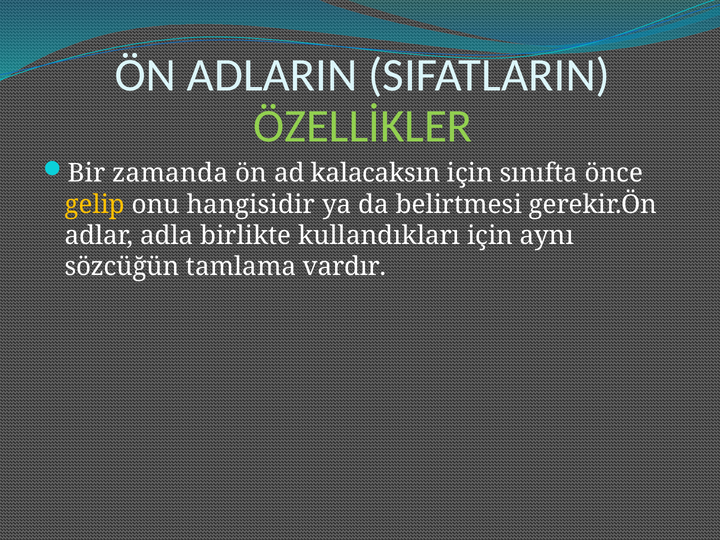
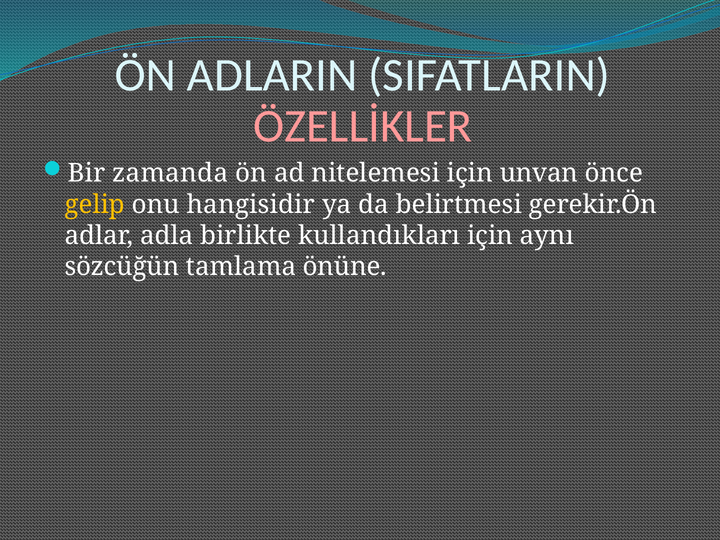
ÖZELLİKLER colour: light green -> pink
kalacaksın: kalacaksın -> nitelemesi
sınıfta: sınıfta -> unvan
vardır: vardır -> önüne
